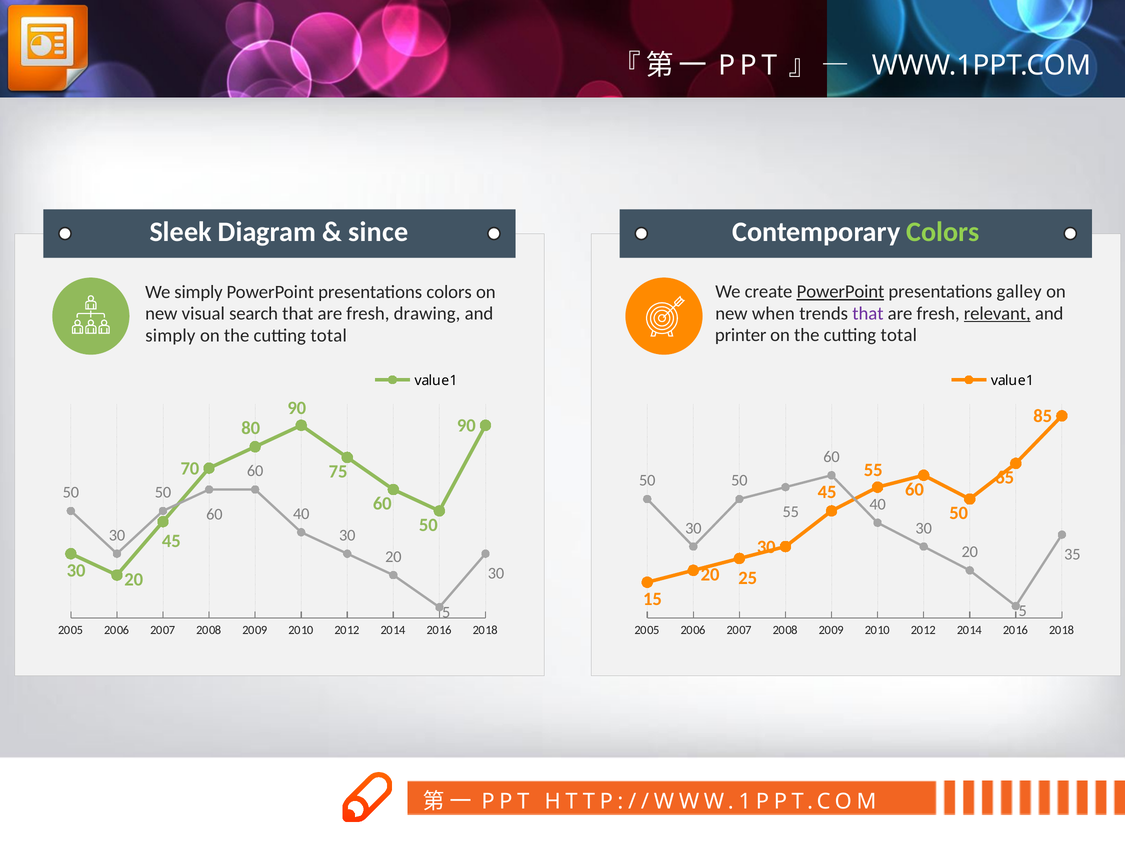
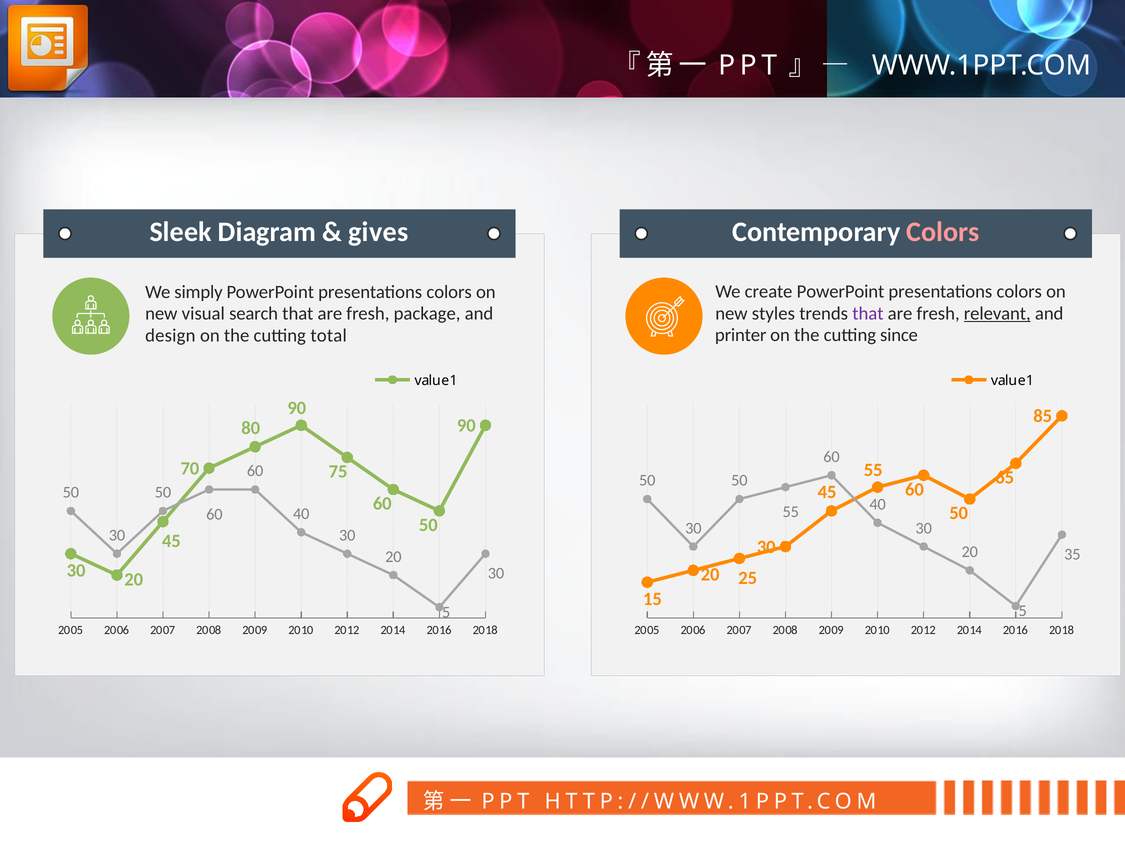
since: since -> gives
Colors at (943, 232) colour: light green -> pink
PowerPoint at (841, 292) underline: present -> none
galley at (1019, 292): galley -> colors
when: when -> styles
drawing: drawing -> package
total at (899, 335): total -> since
simply at (170, 335): simply -> design
